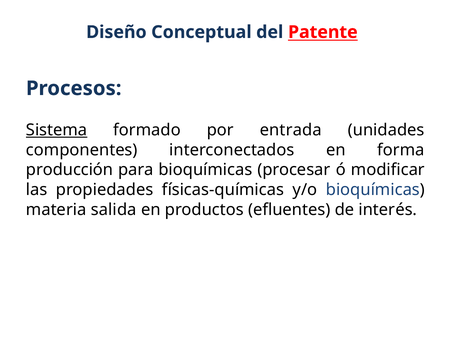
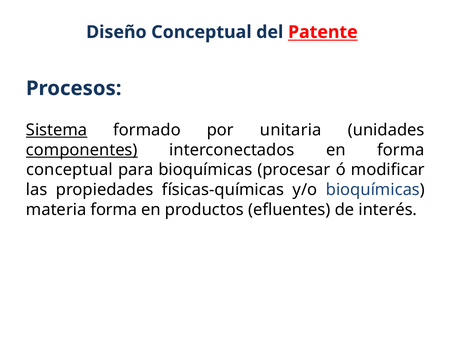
entrada: entrada -> unitaria
componentes underline: none -> present
producción at (70, 170): producción -> conceptual
materia salida: salida -> forma
